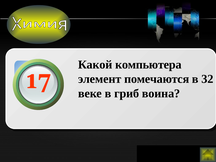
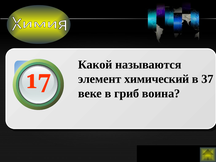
компьютера: компьютера -> называются
помечаются: помечаются -> химический
32: 32 -> 37
